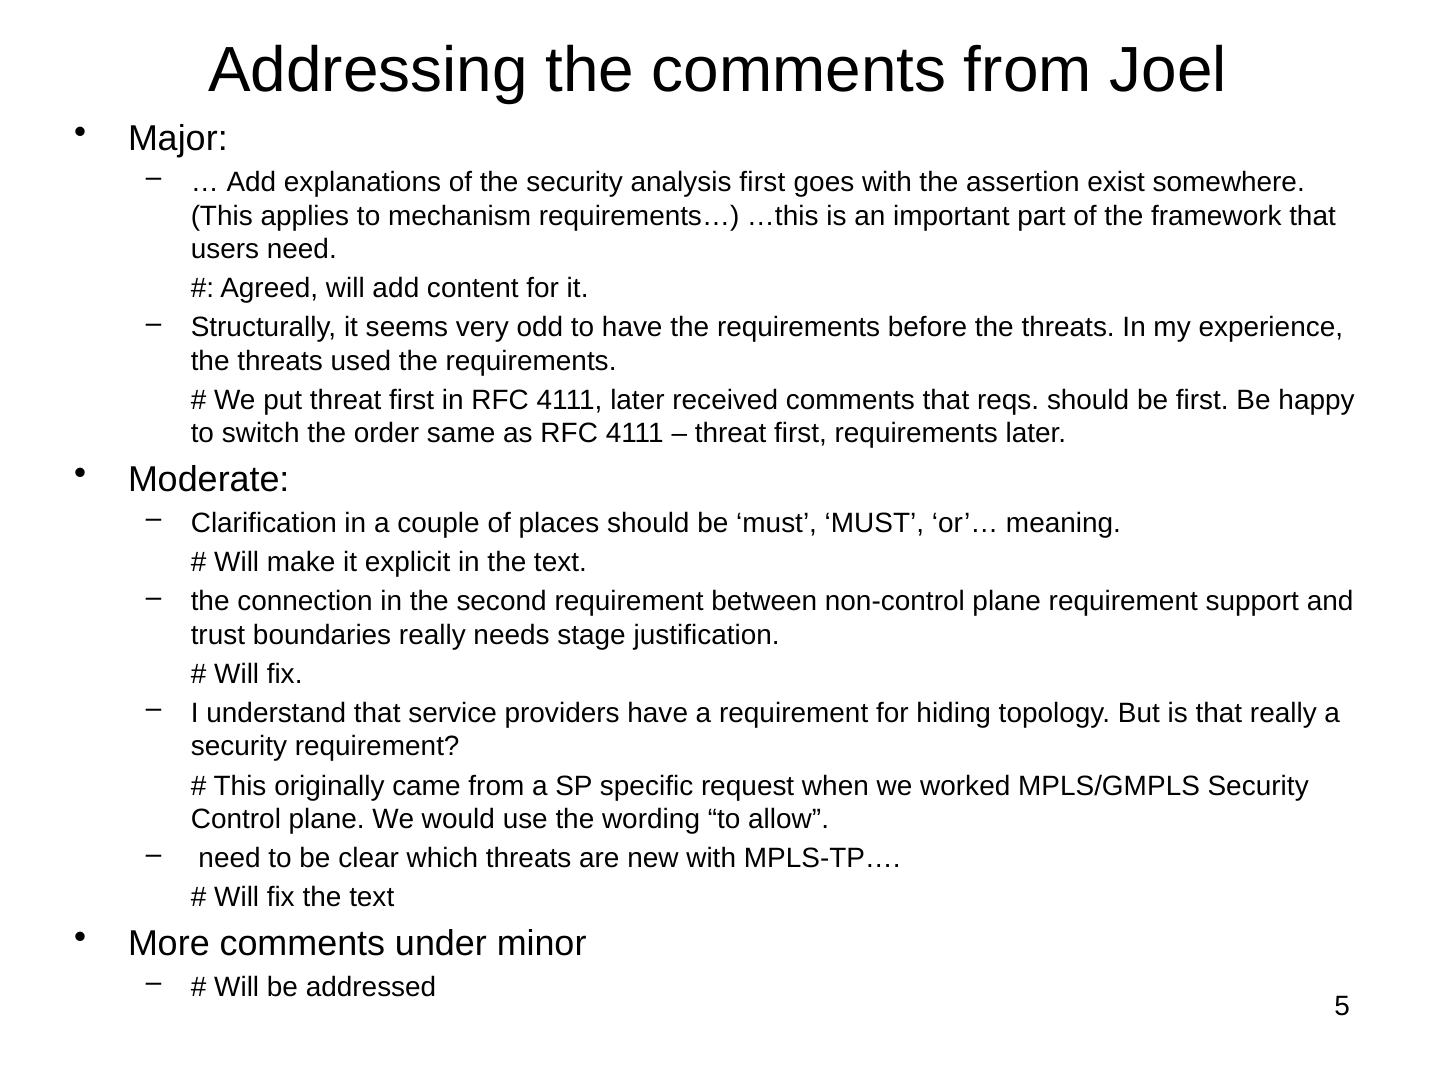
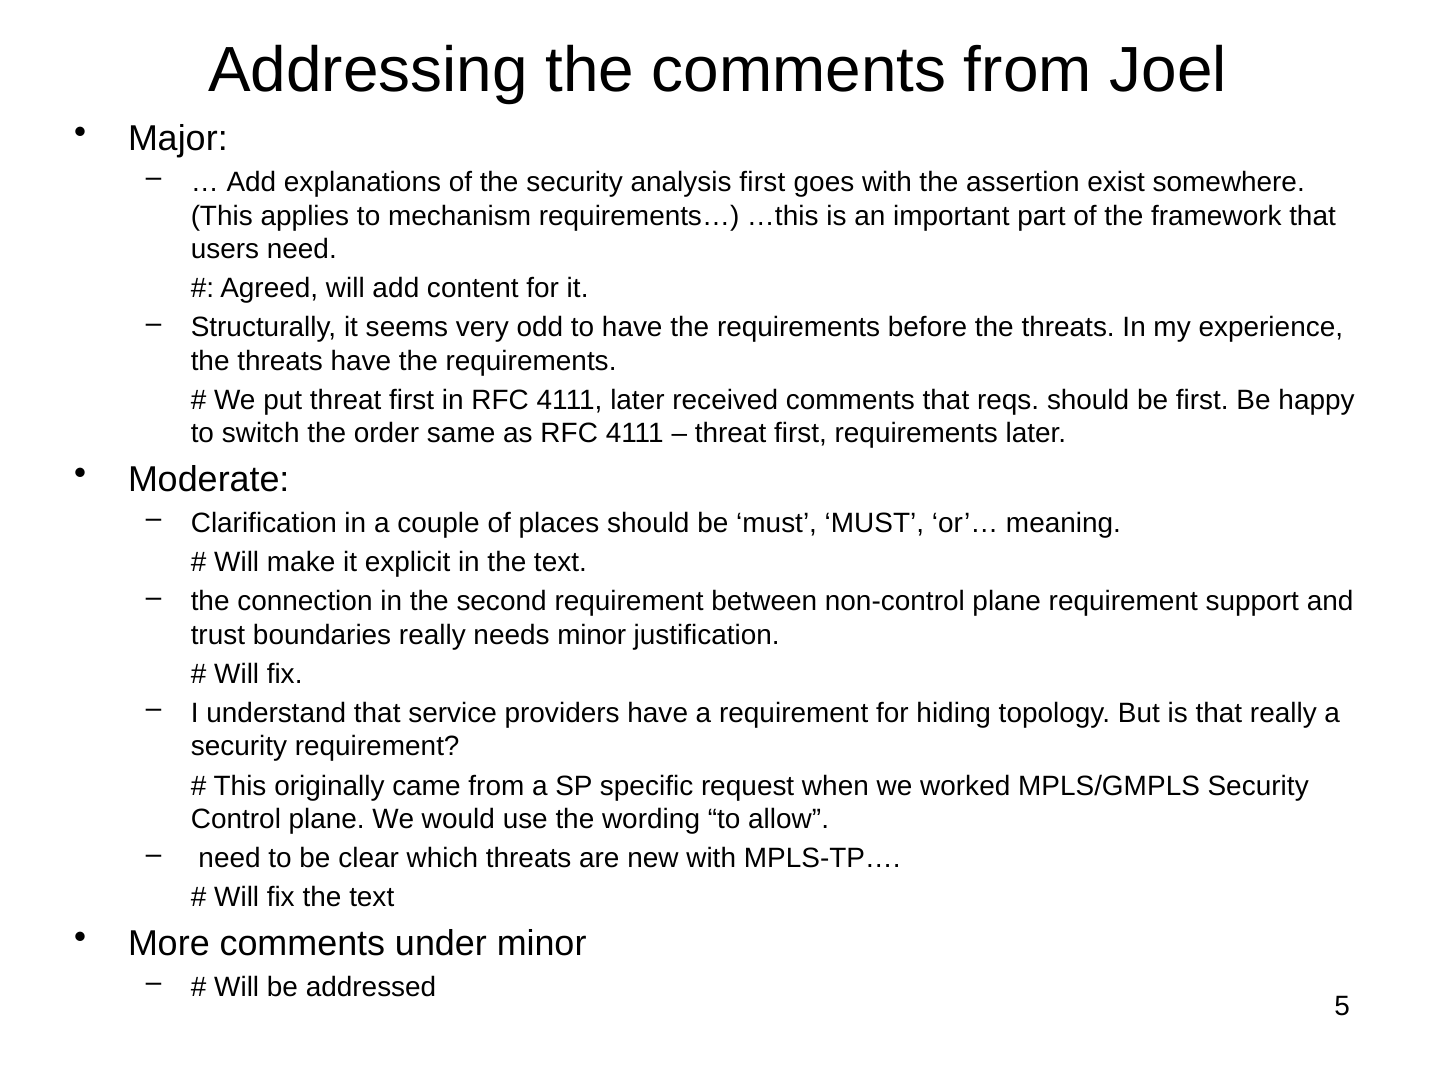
threats used: used -> have
needs stage: stage -> minor
